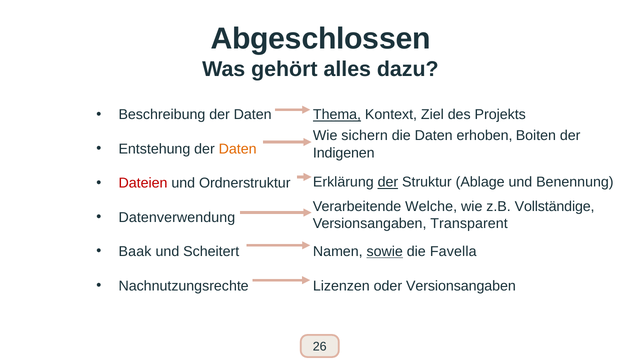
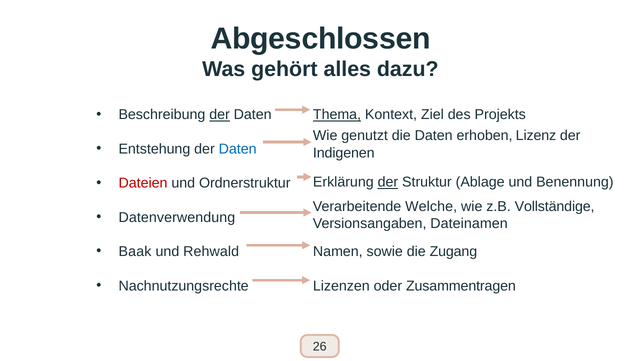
der at (220, 115) underline: none -> present
sichern: sichern -> genutzt
Boiten: Boiten -> Lizenz
Daten at (238, 149) colour: orange -> blue
Transparent: Transparent -> Dateinamen
Scheitert: Scheitert -> Rehwald
sowie underline: present -> none
Favella: Favella -> Zugang
oder Versionsangaben: Versionsangaben -> Zusammentragen
